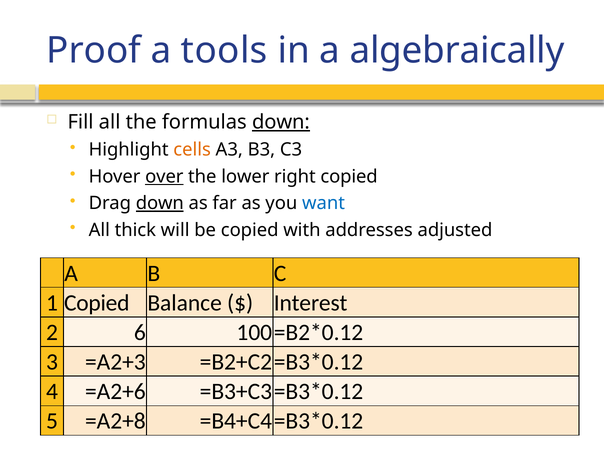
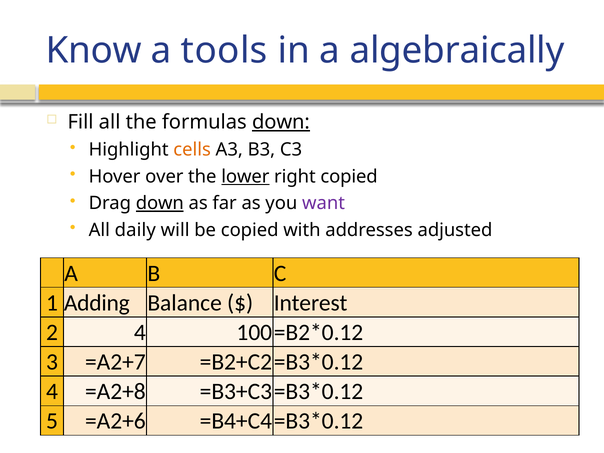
Proof: Proof -> Know
over underline: present -> none
lower underline: none -> present
want colour: blue -> purple
thick: thick -> daily
1 Copied: Copied -> Adding
2 6: 6 -> 4
=A2+3: =A2+3 -> =A2+7
=A2+6: =A2+6 -> =A2+8
=A2+8: =A2+8 -> =A2+6
